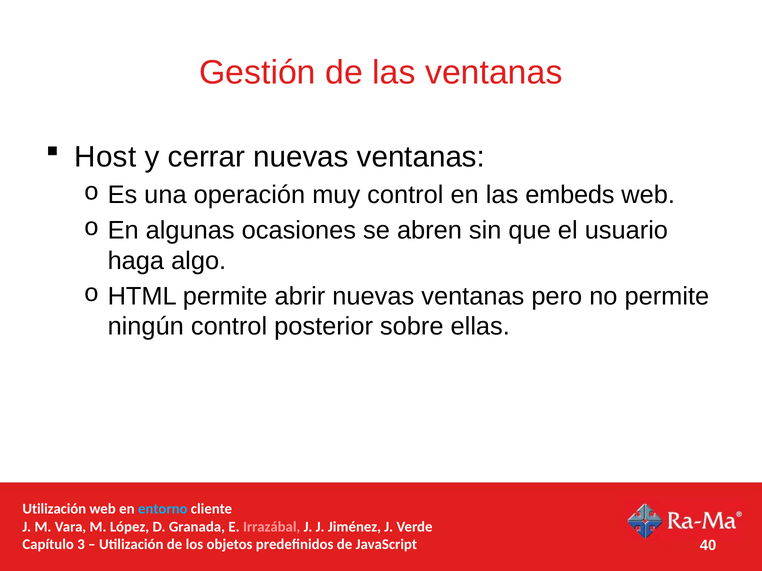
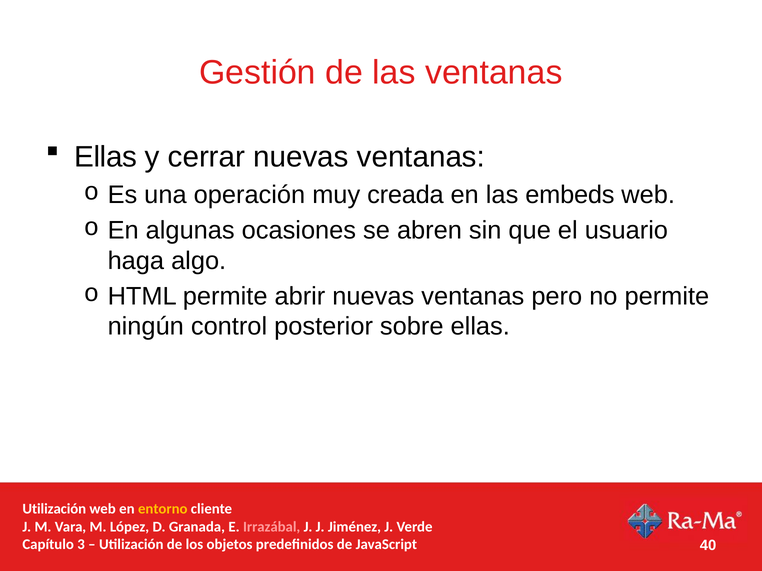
Host at (105, 157): Host -> Ellas
muy control: control -> creada
entorno colour: light blue -> yellow
